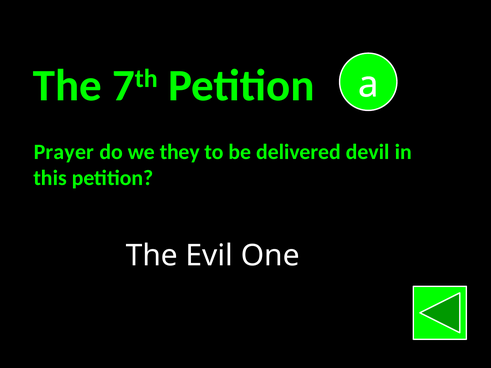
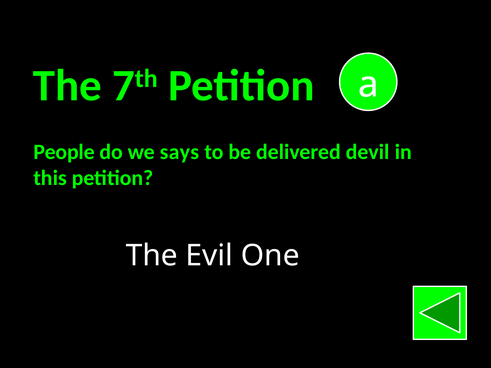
Prayer: Prayer -> People
they: they -> says
